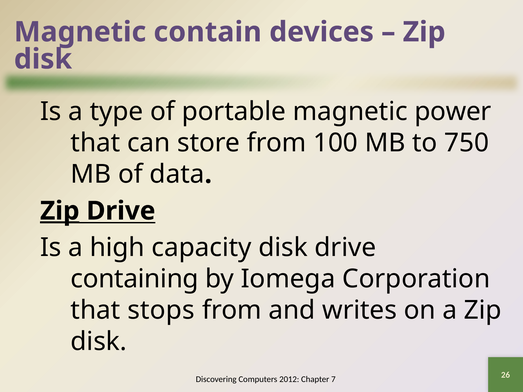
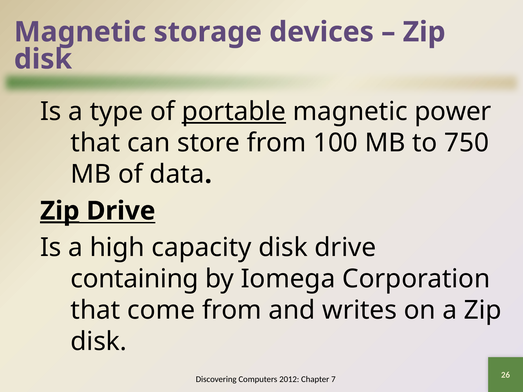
contain: contain -> storage
portable underline: none -> present
stops: stops -> come
